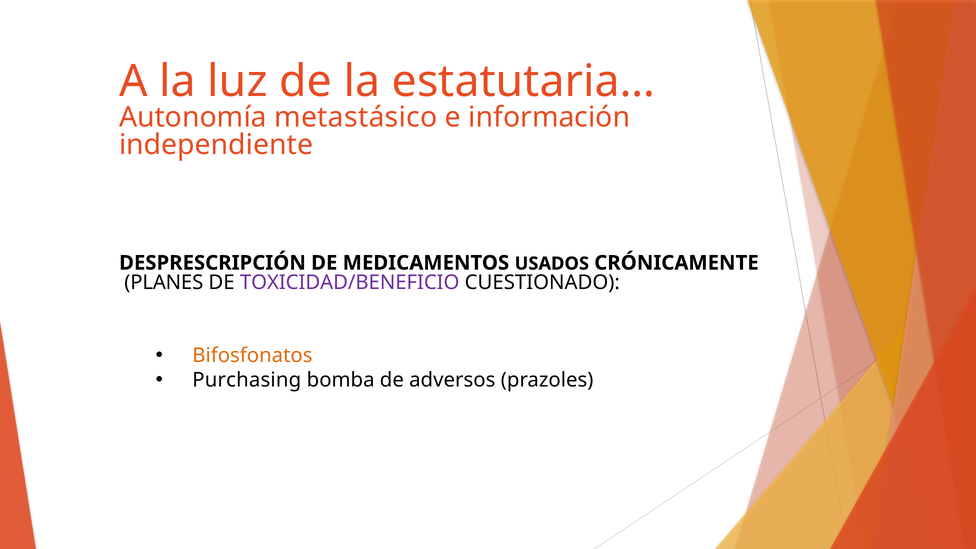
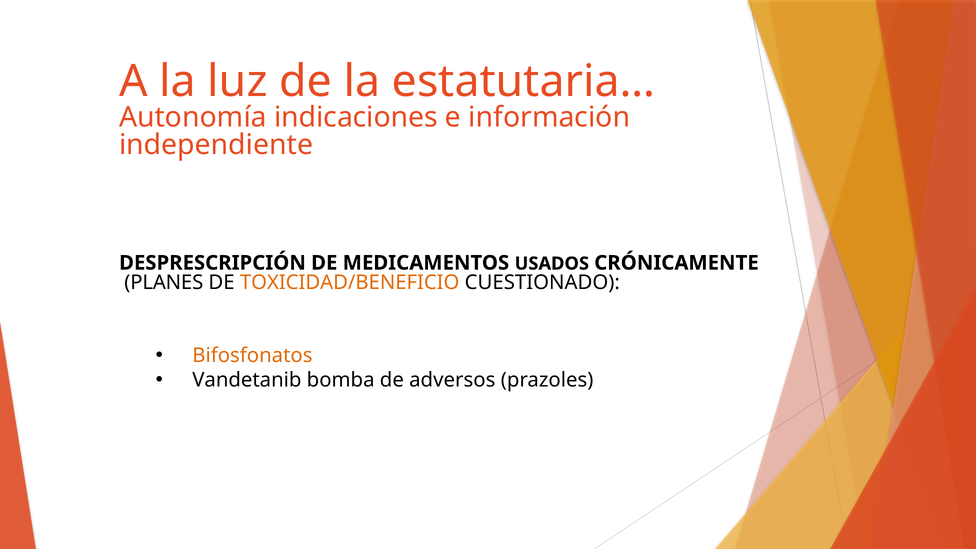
metastásico: metastásico -> indicaciones
TOXICIDAD/BENEFICIO colour: purple -> orange
Purchasing: Purchasing -> Vandetanib
